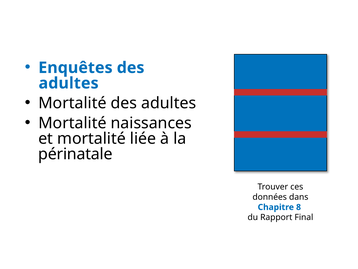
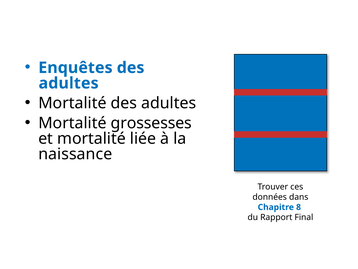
naissances: naissances -> grossesses
périnatale: périnatale -> naissance
